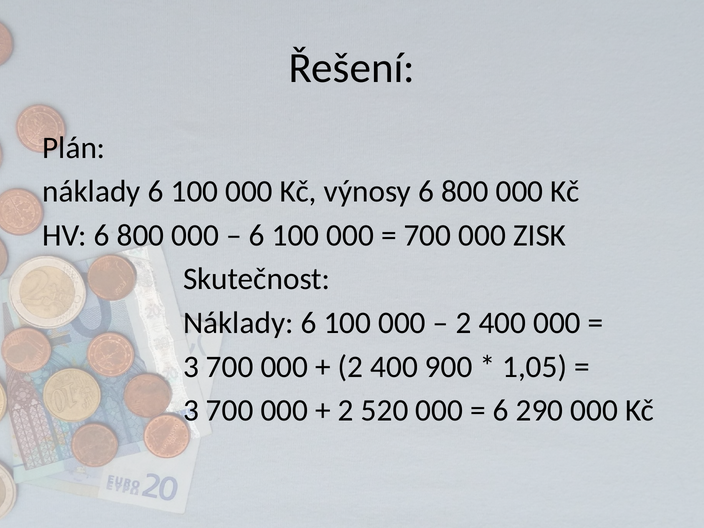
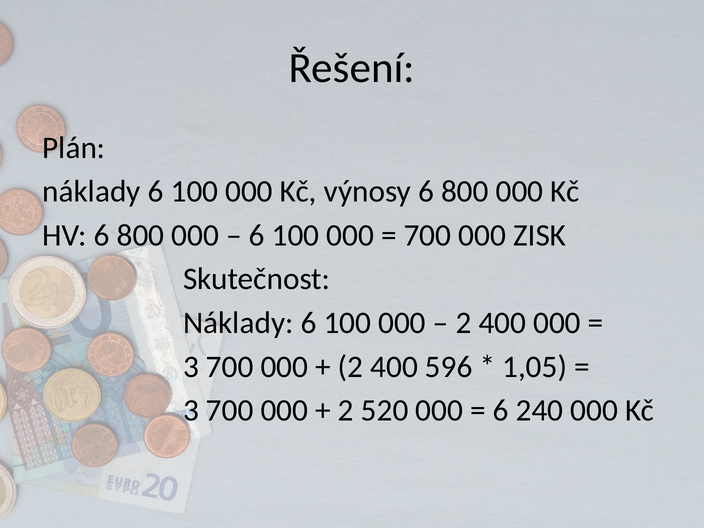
900: 900 -> 596
290: 290 -> 240
